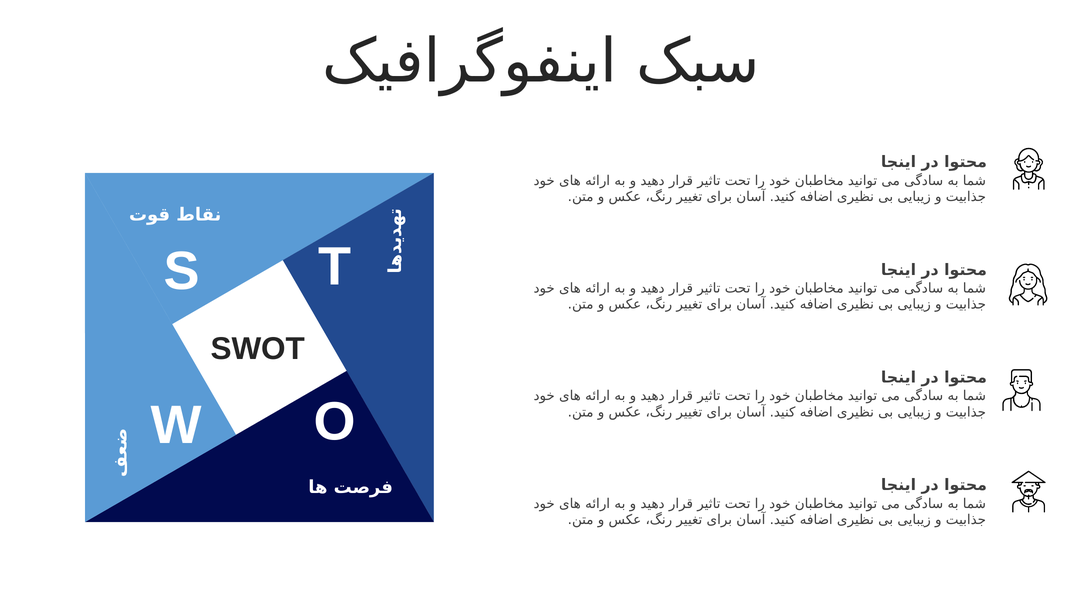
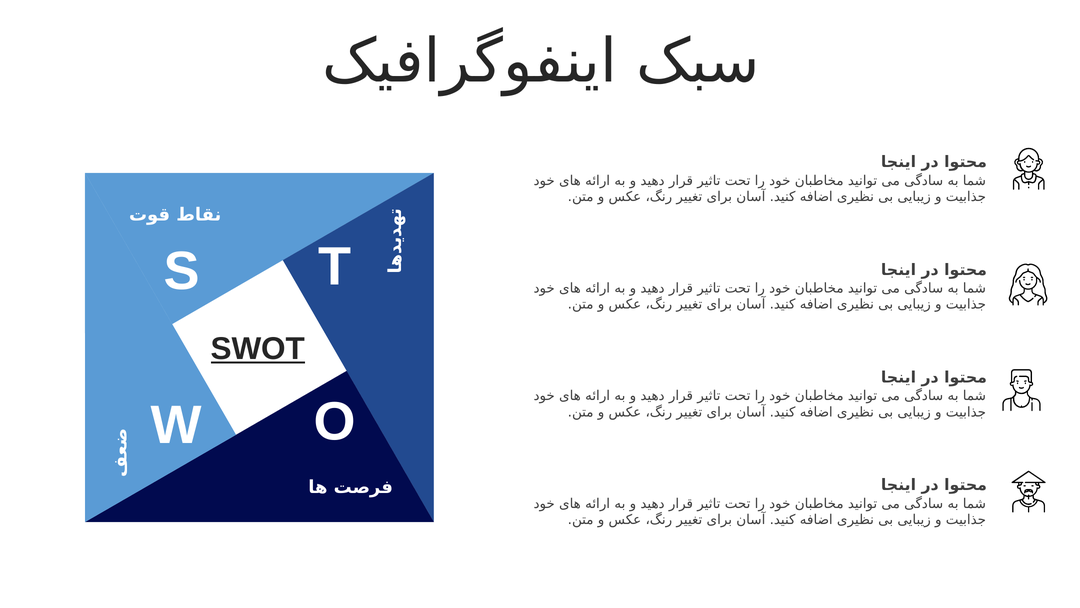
SWOT underline: none -> present
